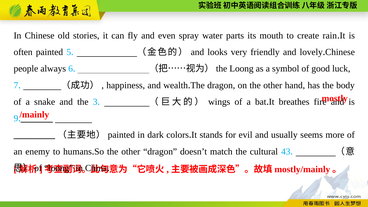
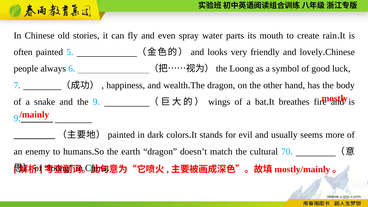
the 3: 3 -> 9
other at (131, 152): other -> earth
43: 43 -> 70
